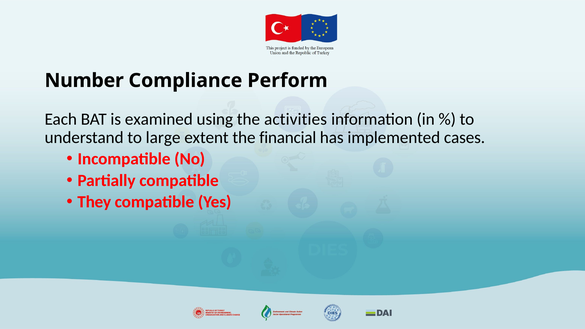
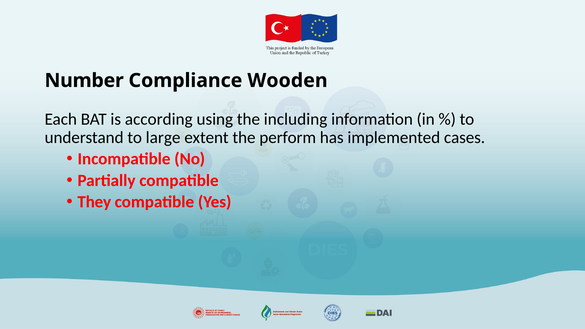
Perform: Perform -> Wooden
examined: examined -> according
activities: activities -> including
financial: financial -> perform
